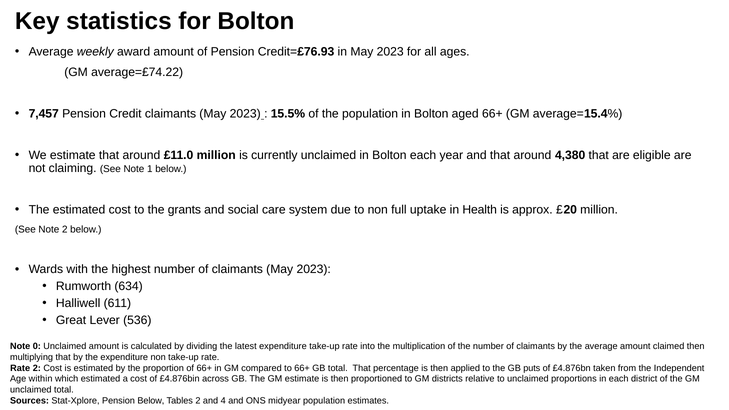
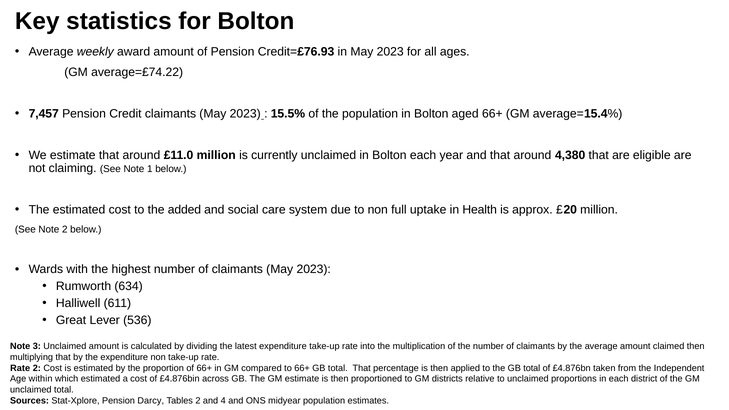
grants: grants -> added
0: 0 -> 3
the GB puts: puts -> total
Pension Below: Below -> Darcy
